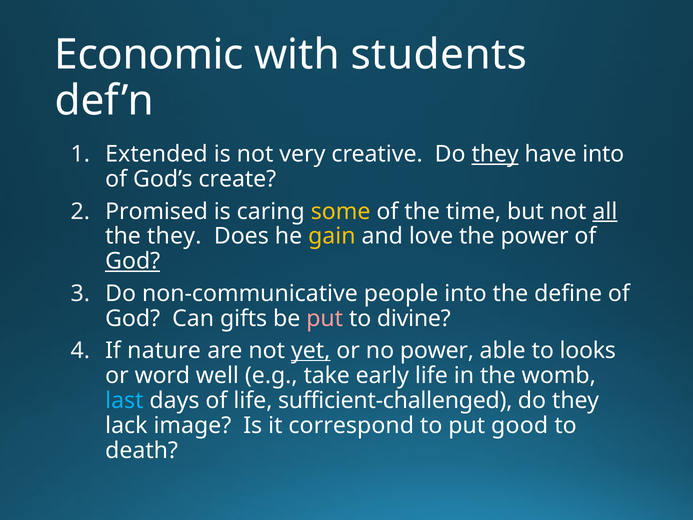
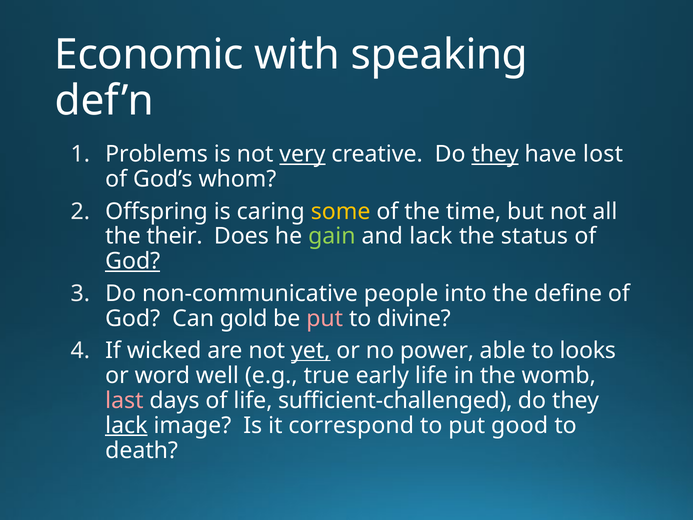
students: students -> speaking
Extended: Extended -> Problems
very underline: none -> present
have into: into -> lost
create: create -> whom
Promised: Promised -> Offspring
all underline: present -> none
the they: they -> their
gain colour: yellow -> light green
and love: love -> lack
the power: power -> status
gifts: gifts -> gold
nature: nature -> wicked
take: take -> true
last colour: light blue -> pink
lack at (126, 425) underline: none -> present
